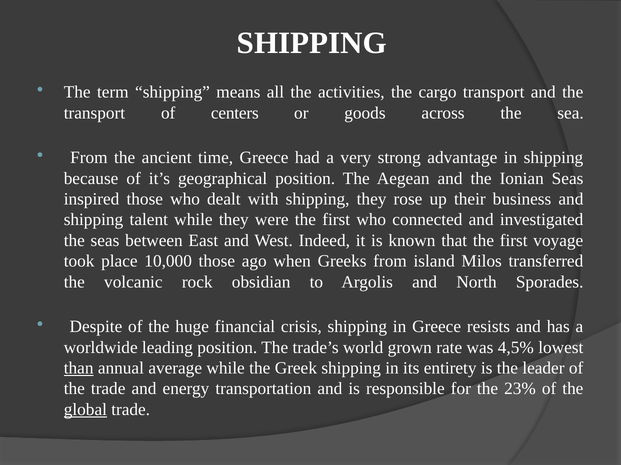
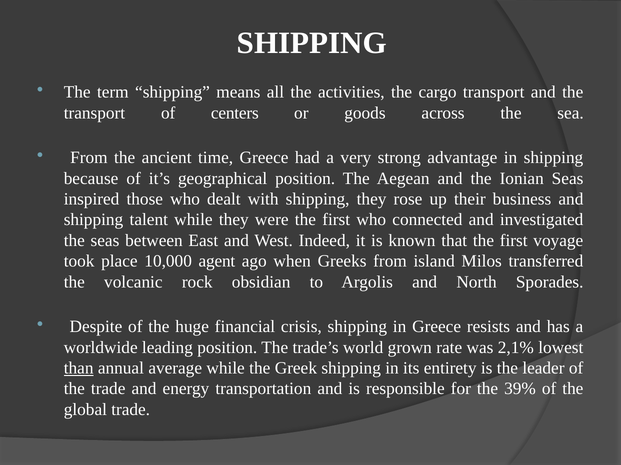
10,000 those: those -> agent
4,5%: 4,5% -> 2,1%
23%: 23% -> 39%
global underline: present -> none
